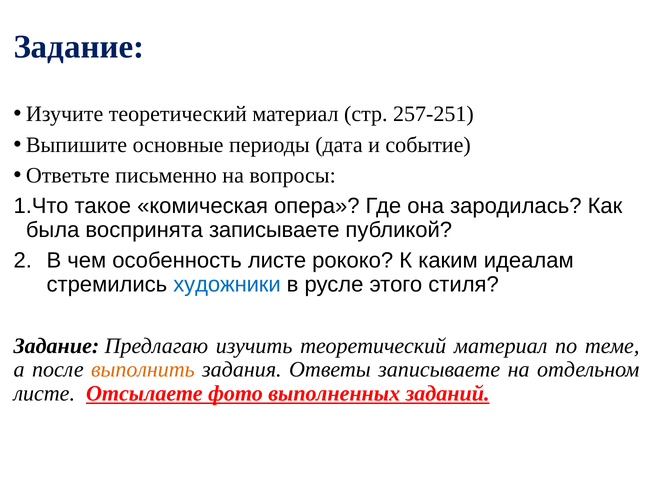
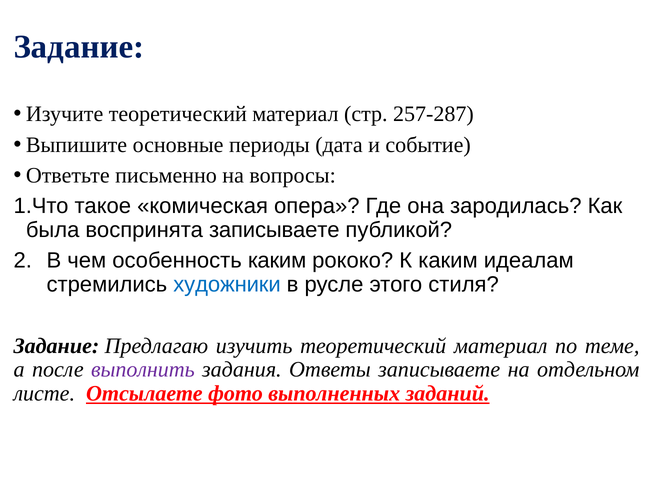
257-251: 257-251 -> 257-287
особенность листе: листе -> каким
выполнить colour: orange -> purple
